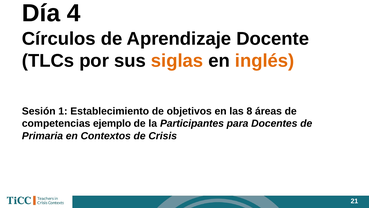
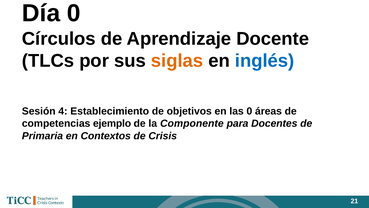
Día 4: 4 -> 0
inglés colour: orange -> blue
1: 1 -> 4
las 8: 8 -> 0
Participantes: Participantes -> Componente
